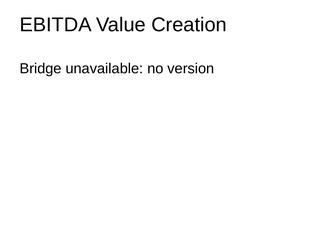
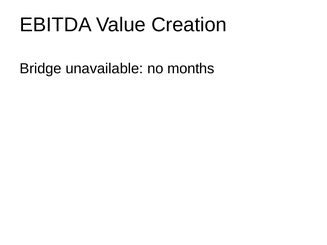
version: version -> months
